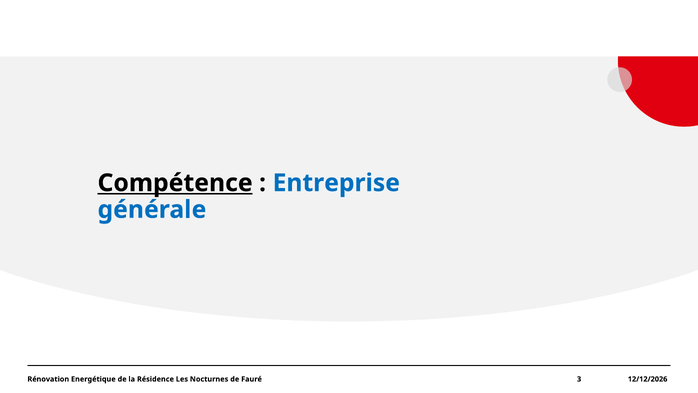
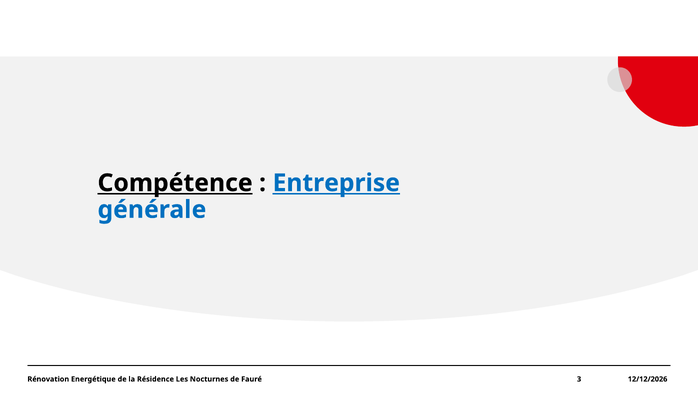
Entreprise underline: none -> present
